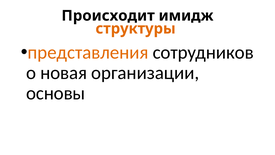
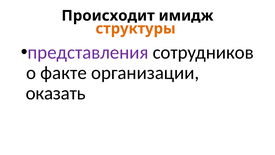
представления colour: orange -> purple
новая: новая -> факте
основы: основы -> оказать
